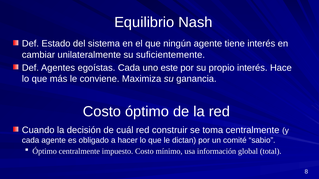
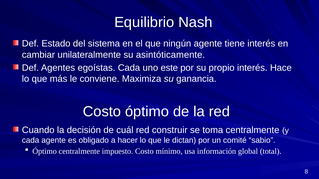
suficientemente: suficientemente -> asintóticamente
